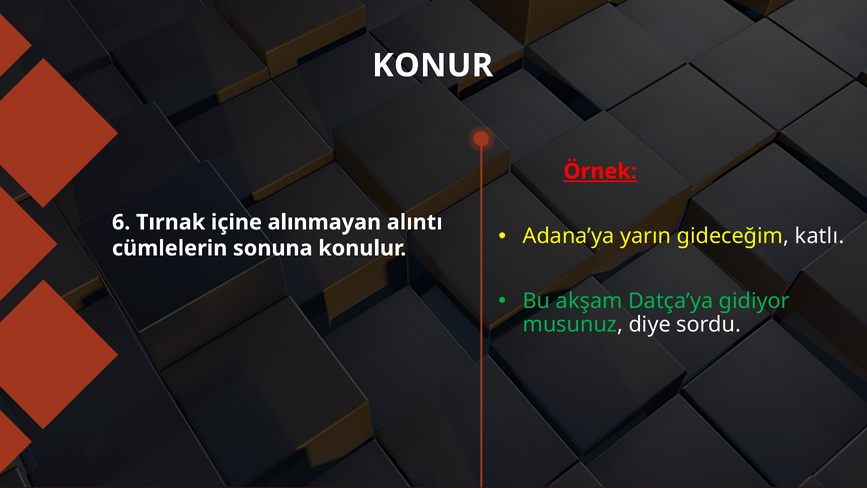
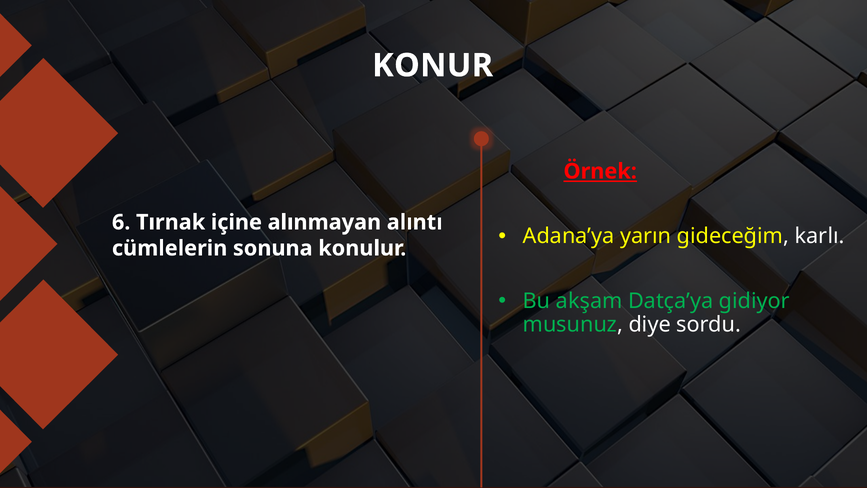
katlı: katlı -> karlı
